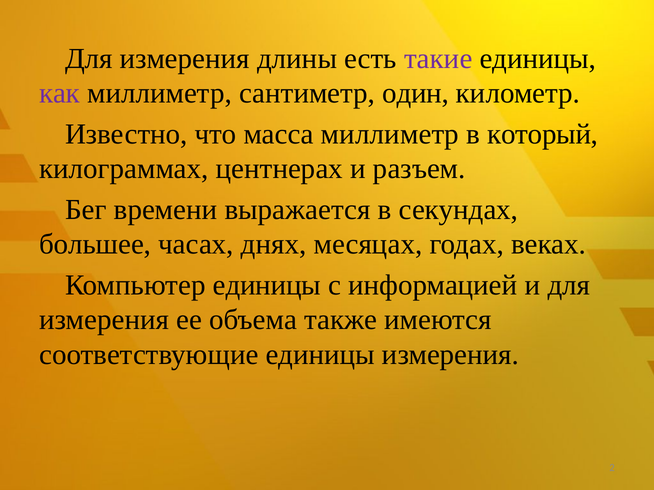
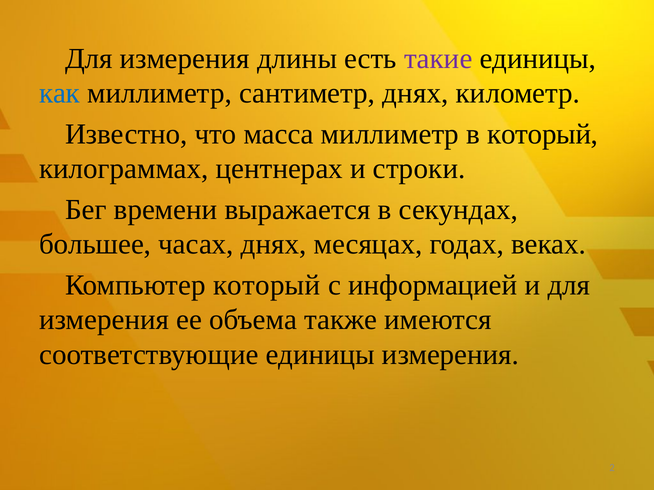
как colour: purple -> blue
сантиметр один: один -> днях
разъем: разъем -> строки
Компьютер единицы: единицы -> который
